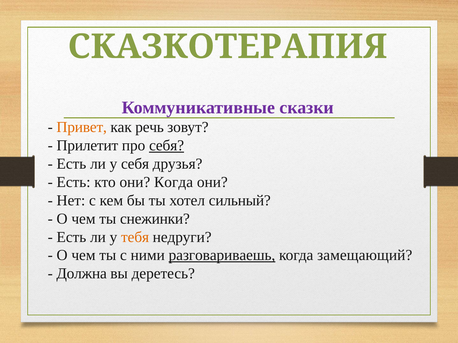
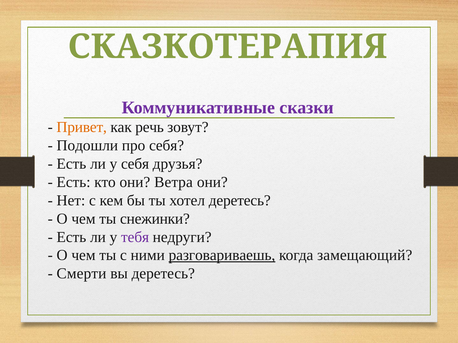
Прилетит: Прилетит -> Подошли
себя at (167, 146) underline: present -> none
они Когда: Когда -> Ветра
хотел сильный: сильный -> деретесь
тебя colour: orange -> purple
Должна: Должна -> Смерти
